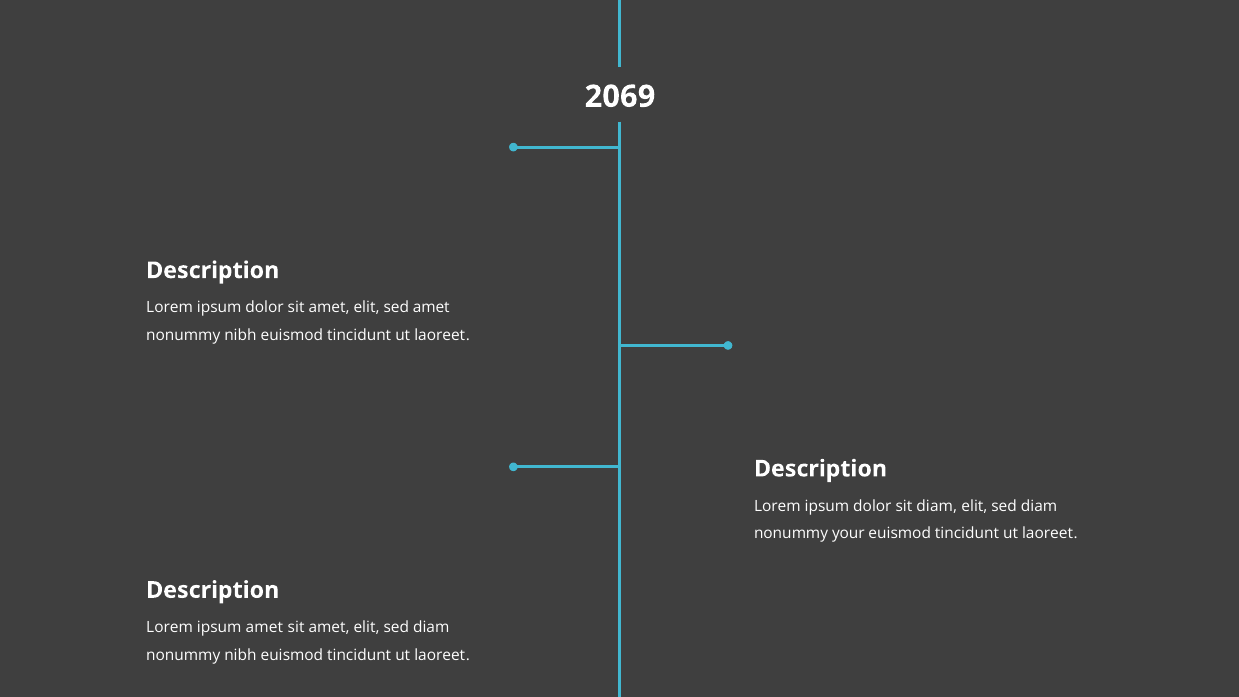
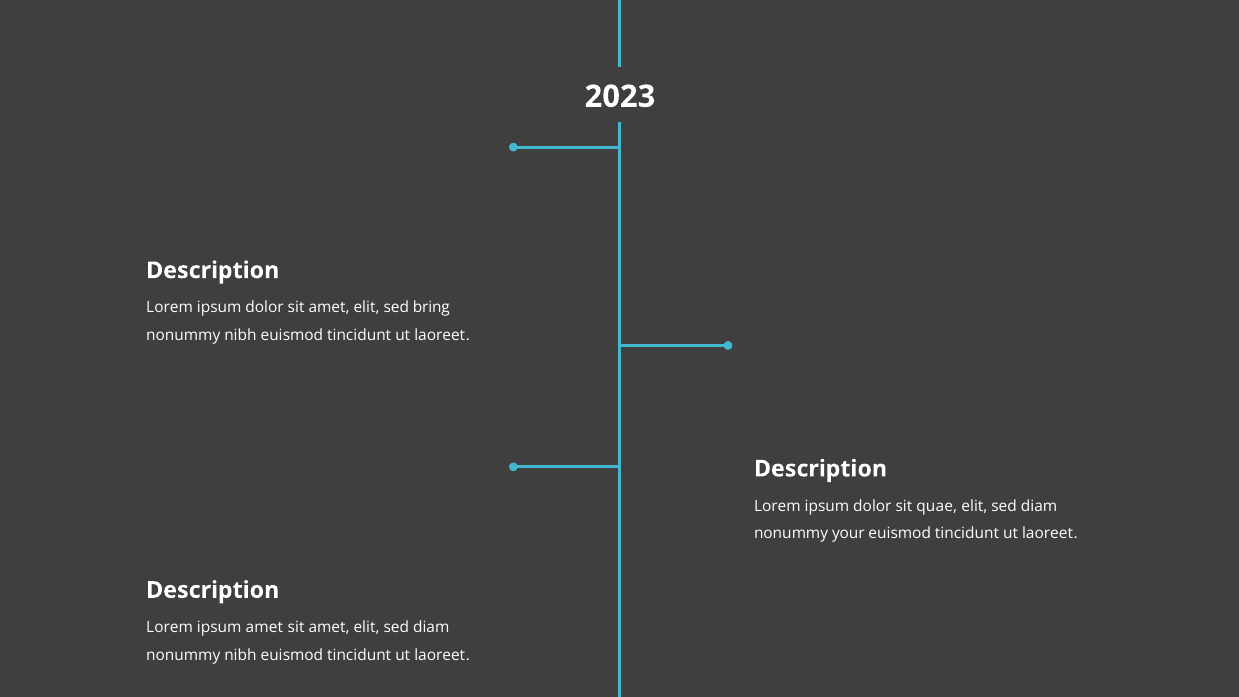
2069: 2069 -> 2023
sed amet: amet -> bring
sit diam: diam -> quae
